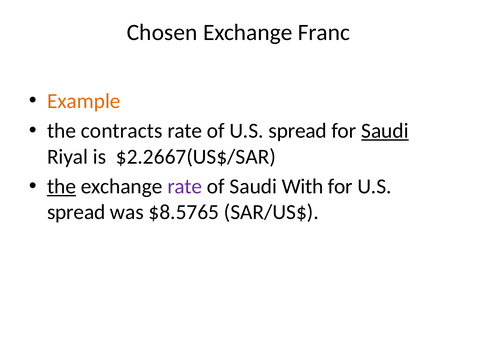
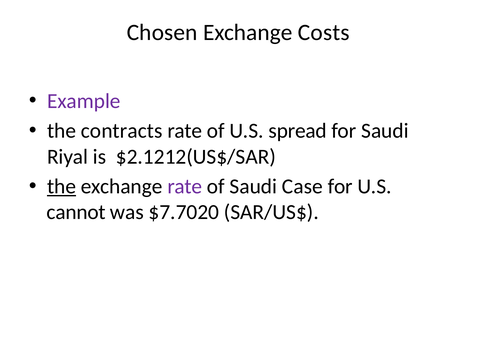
Franc: Franc -> Costs
Example colour: orange -> purple
Saudi at (385, 131) underline: present -> none
$2.2667(US$/SAR: $2.2667(US$/SAR -> $2.1212(US$/SAR
With: With -> Case
spread at (76, 213): spread -> cannot
$8.5765: $8.5765 -> $7.7020
